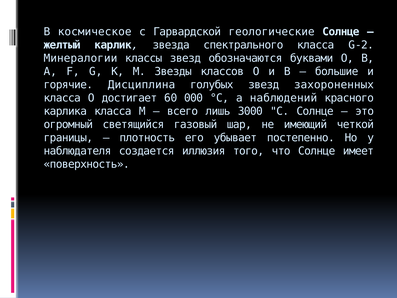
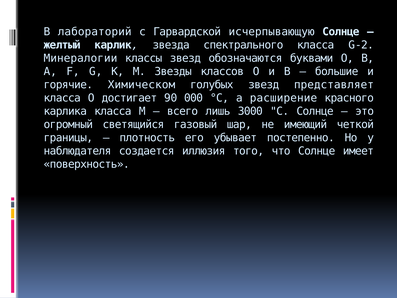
космическое: космическое -> лабораторий
геологические: геологические -> исчерпывающую
Дисциплина: Дисциплина -> Химическом
захороненных: захороненных -> представляет
60: 60 -> 90
наблюдений: наблюдений -> расширение
